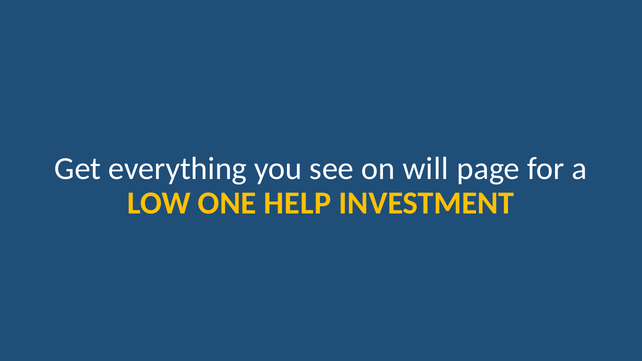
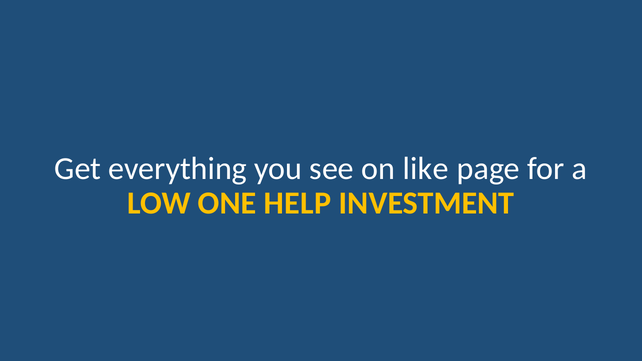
will: will -> like
